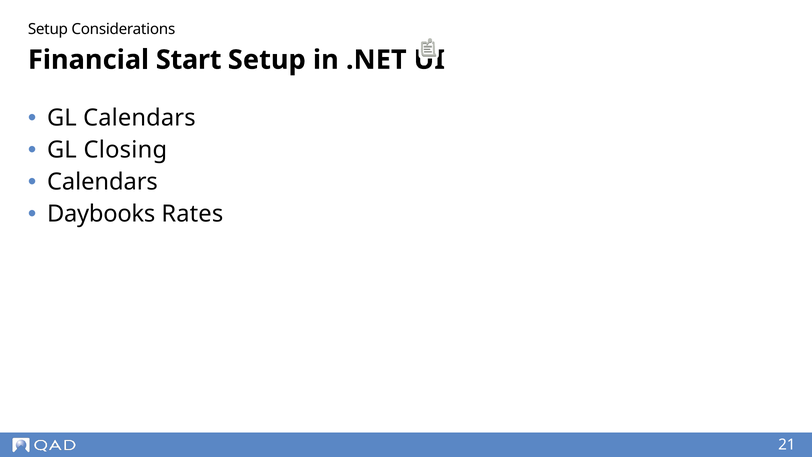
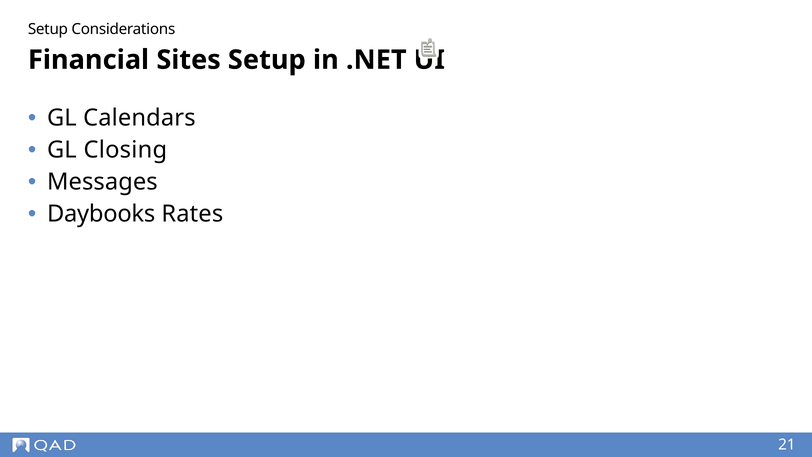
Start: Start -> Sites
Calendars at (102, 182): Calendars -> Messages
